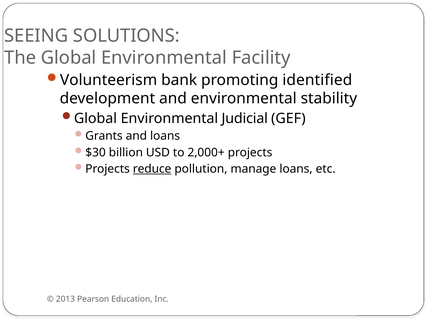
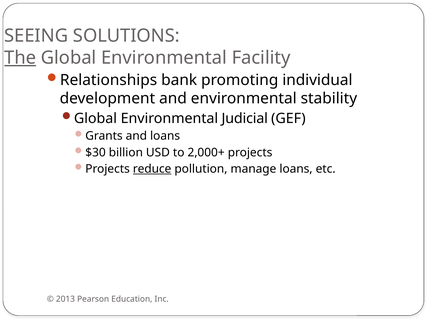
The underline: none -> present
Volunteerism: Volunteerism -> Relationships
identified: identified -> individual
